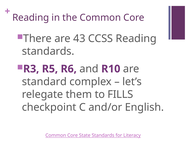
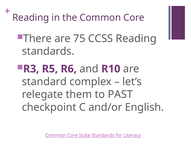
43: 43 -> 75
FILLS: FILLS -> PAST
